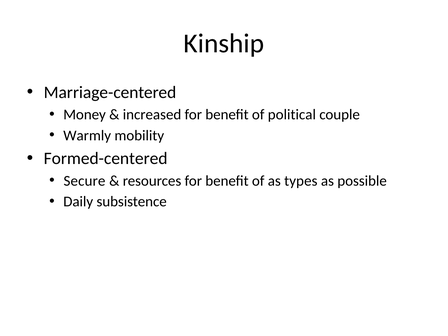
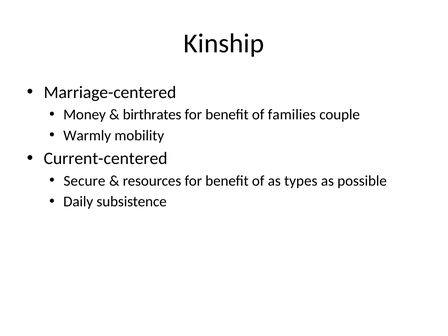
increased: increased -> birthrates
political: political -> families
Formed-centered: Formed-centered -> Current-centered
